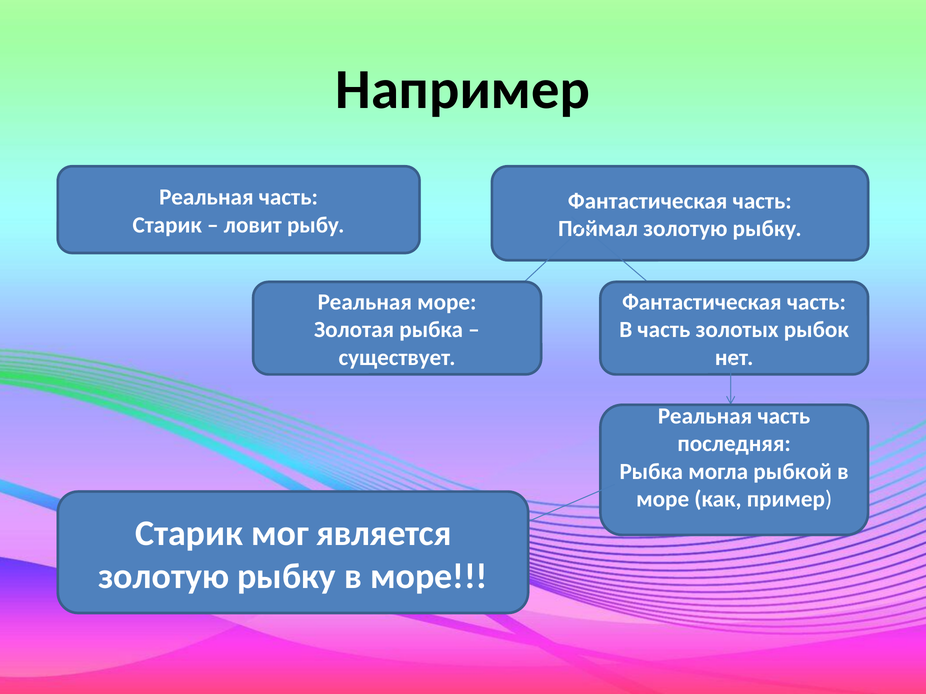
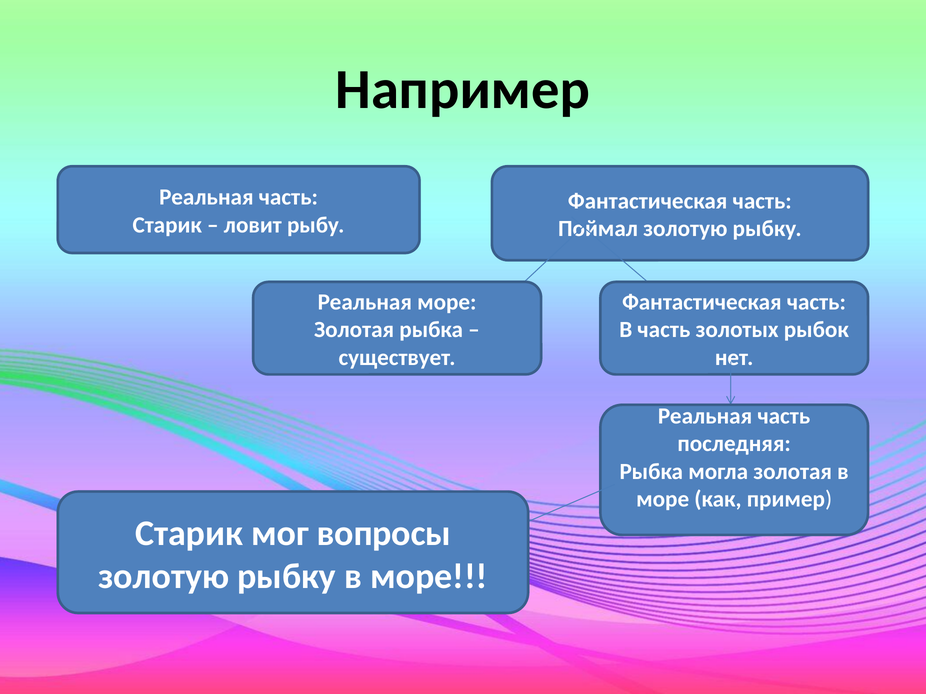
могла рыбкой: рыбкой -> золотая
является: является -> вопросы
